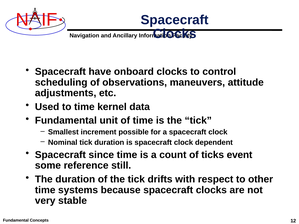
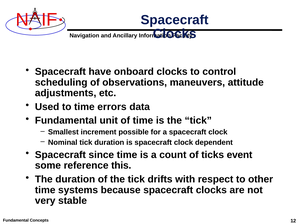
kernel: kernel -> errors
still: still -> this
